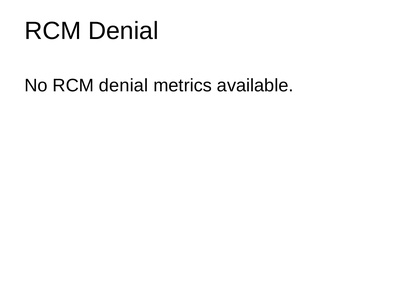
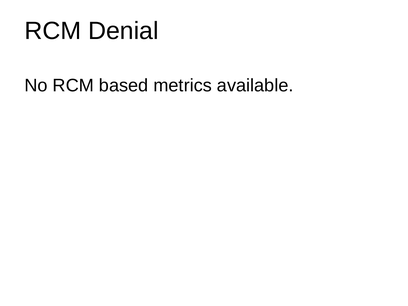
No RCM denial: denial -> based
